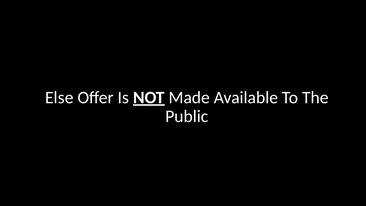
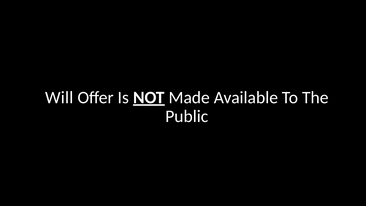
Else: Else -> Will
